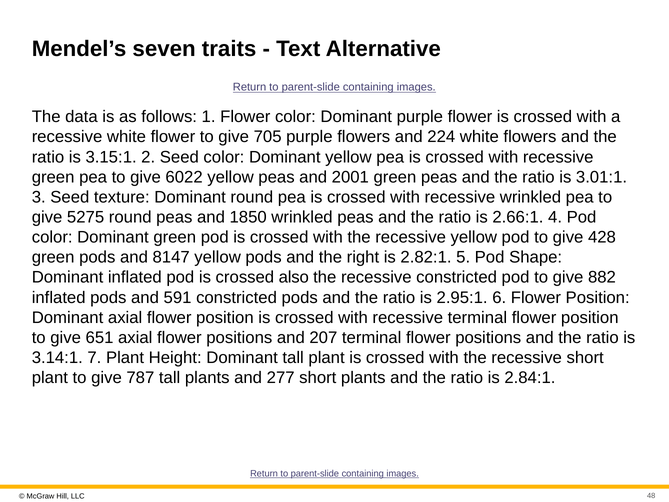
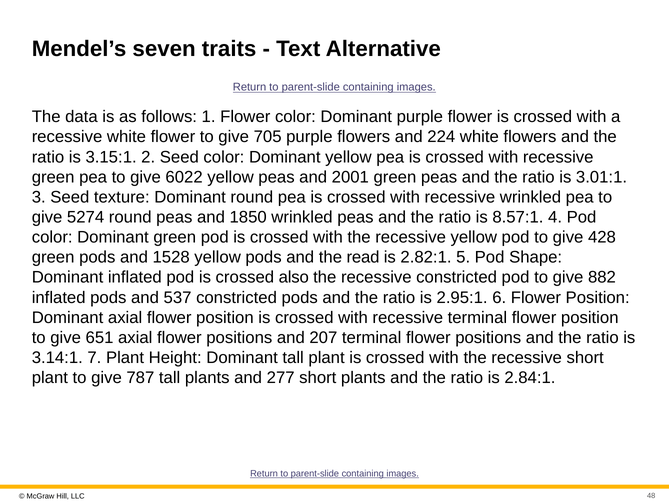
5275: 5275 -> 5274
2.66:1: 2.66:1 -> 8.57:1
8147: 8147 -> 1528
right: right -> read
591: 591 -> 537
